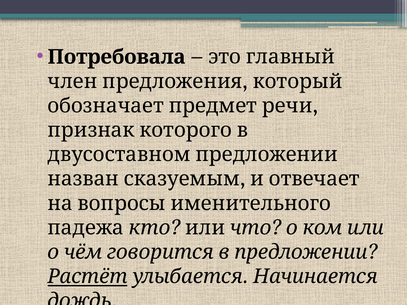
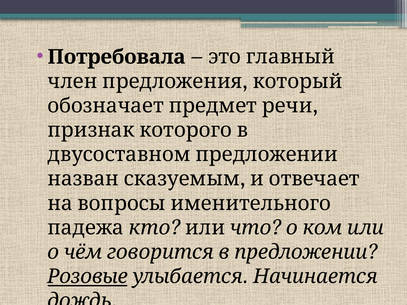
Растёт: Растёт -> Розовые
